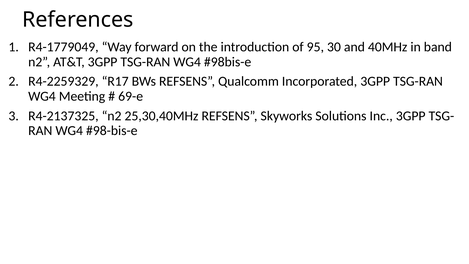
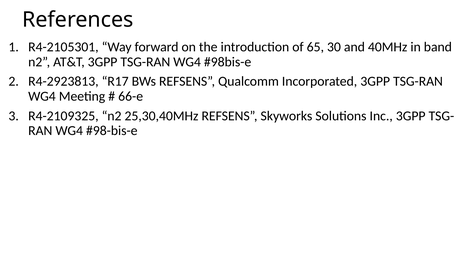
R4-1779049: R4-1779049 -> R4-2105301
95: 95 -> 65
R4-2259329: R4-2259329 -> R4-2923813
69-e: 69-e -> 66-e
R4-2137325: R4-2137325 -> R4-2109325
